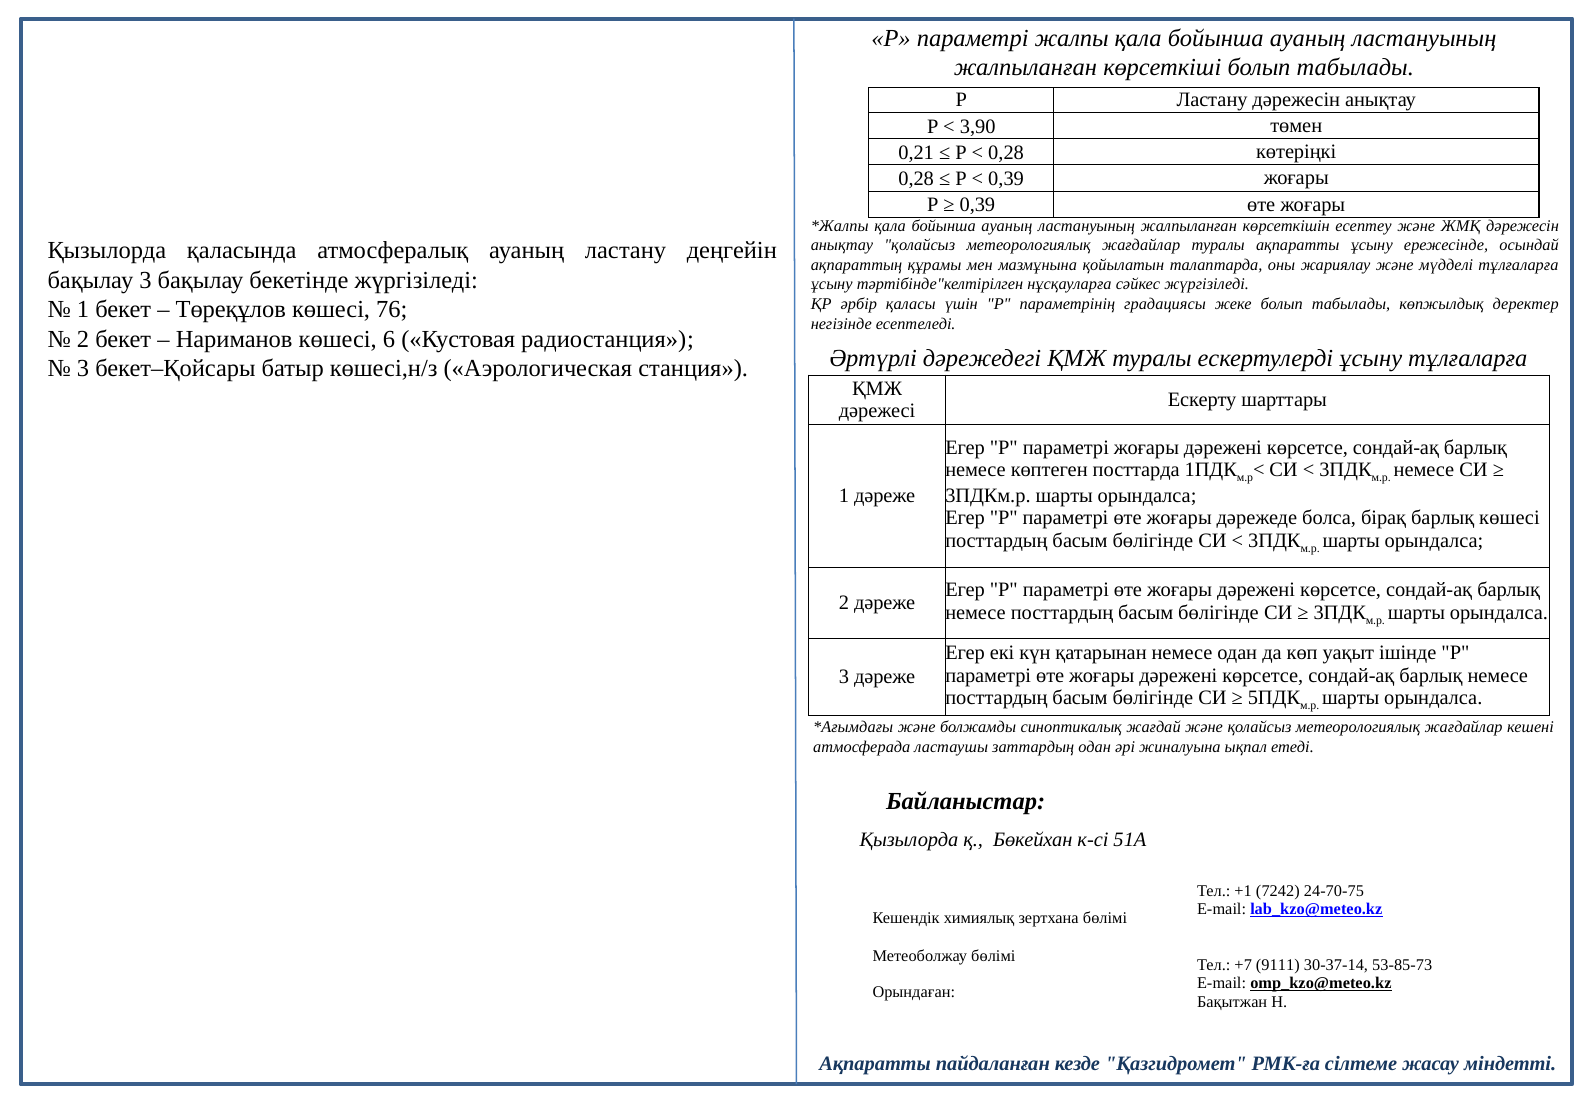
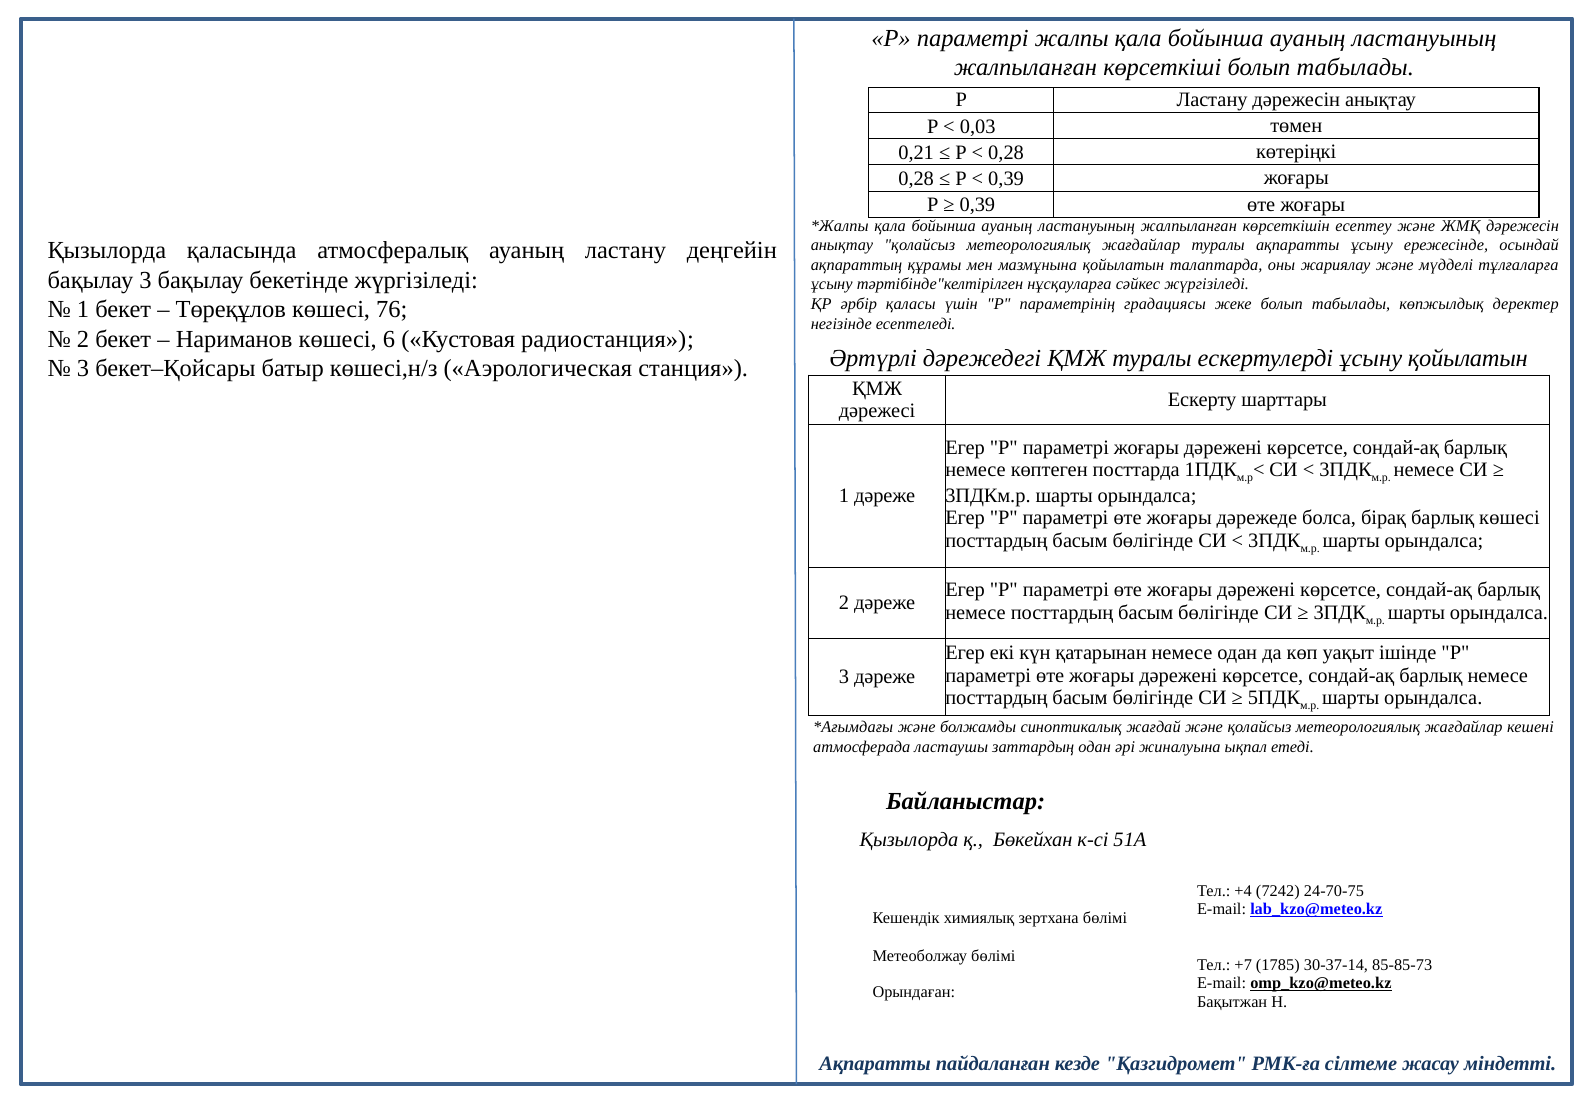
3,90: 3,90 -> 0,03
ұсыну тұлғаларға: тұлғаларға -> қойылатын
+1: +1 -> +4
9111: 9111 -> 1785
53-85-73: 53-85-73 -> 85-85-73
